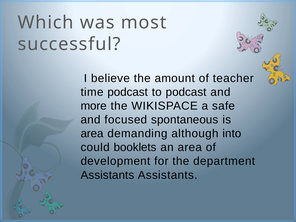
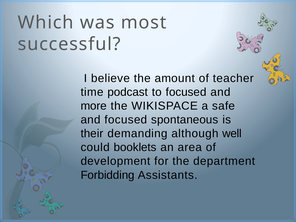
to podcast: podcast -> focused
area at (92, 134): area -> their
into: into -> well
Assistants at (108, 175): Assistants -> Forbidding
